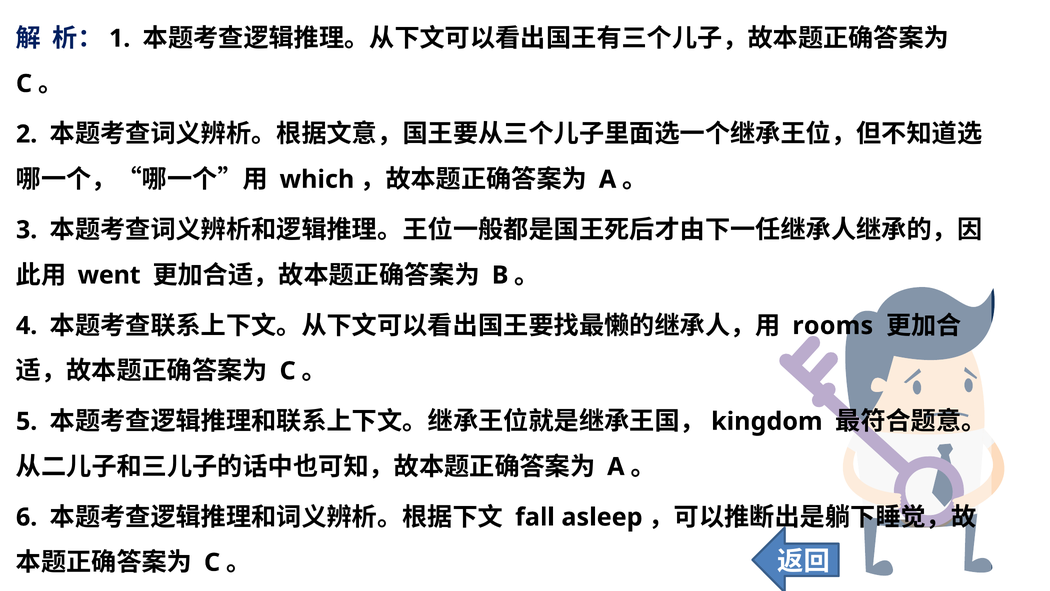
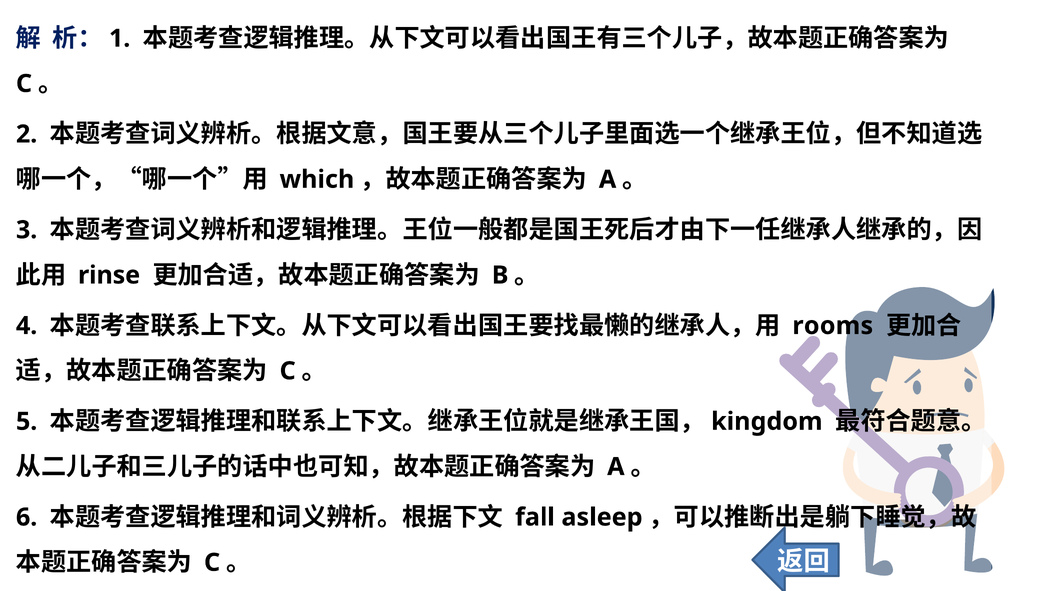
went: went -> rinse
